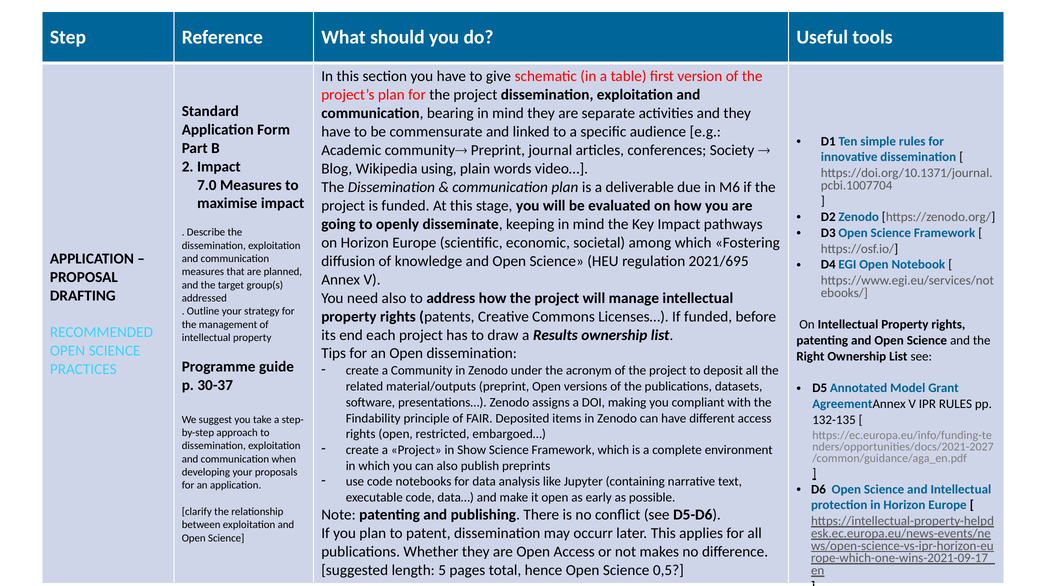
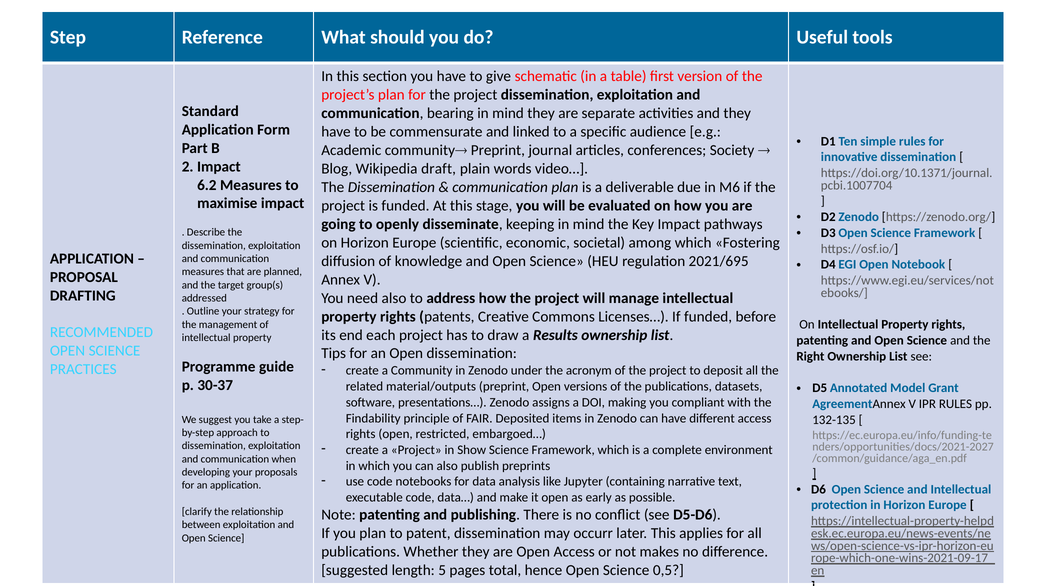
using: using -> draft
7.0: 7.0 -> 6.2
